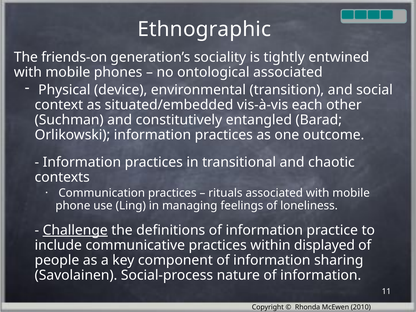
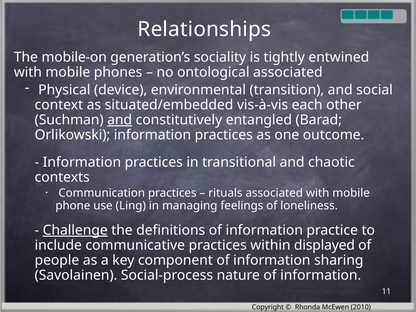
Ethnographic: Ethnographic -> Relationships
friends-on: friends-on -> mobile-on
and at (120, 120) underline: none -> present
